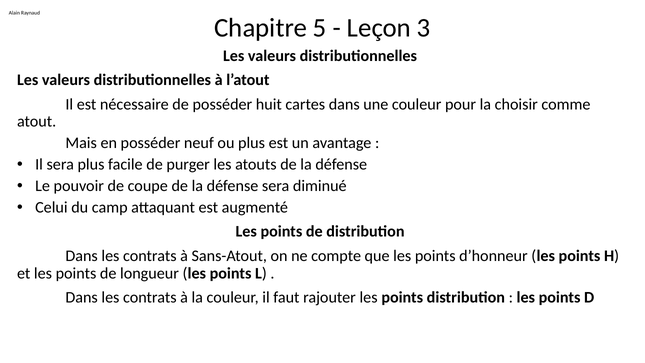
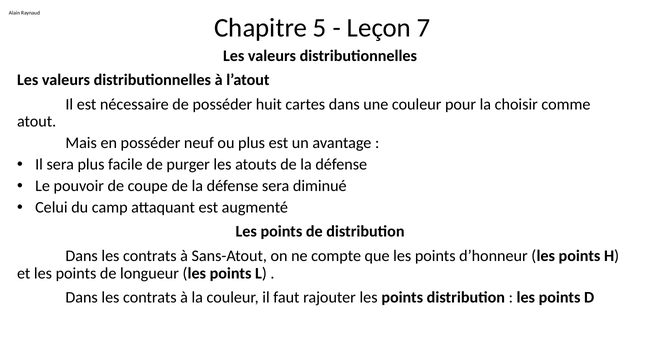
3: 3 -> 7
